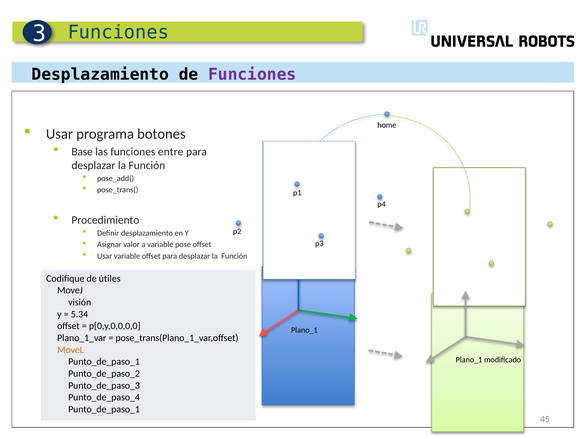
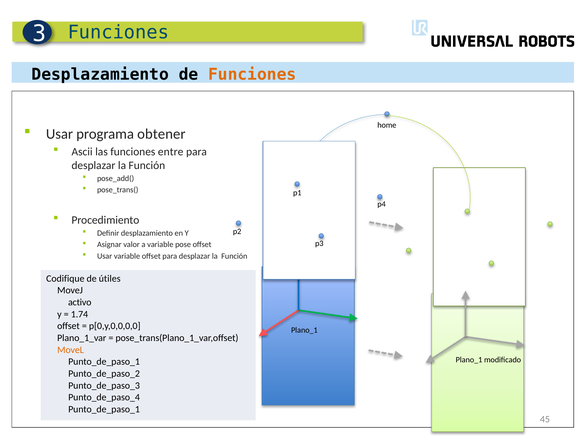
Funciones at (252, 74) colour: purple -> orange
botones: botones -> obtener
Base: Base -> Ascii
visión: visión -> activo
5.34: 5.34 -> 1.74
